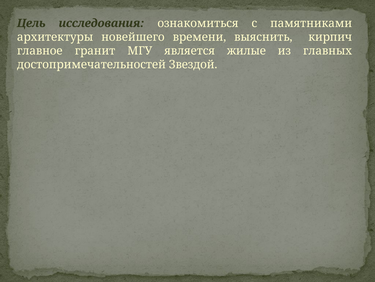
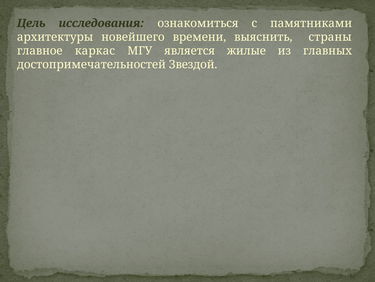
кирпич: кирпич -> страны
гранит: гранит -> каркас
